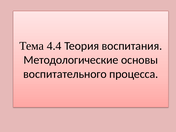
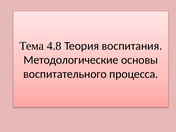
4.4: 4.4 -> 4.8
